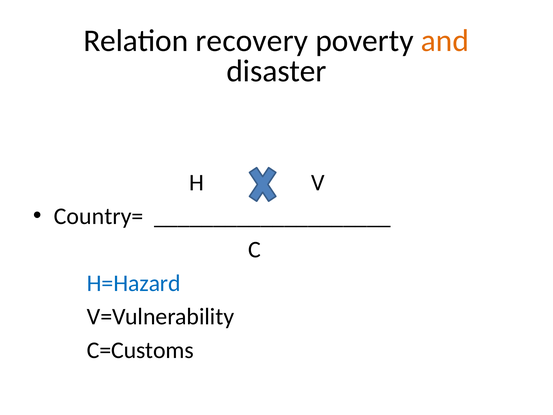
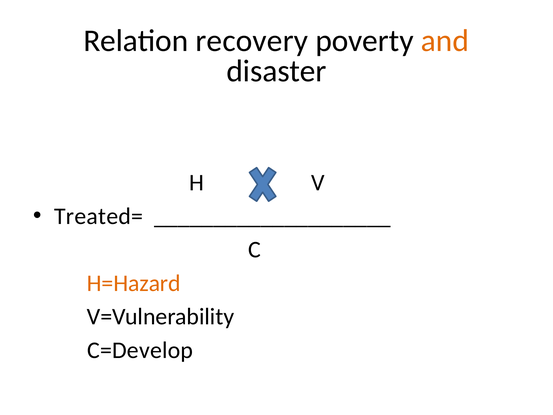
Country=: Country= -> Treated=
H=Hazard colour: blue -> orange
C=Customs: C=Customs -> C=Develop
